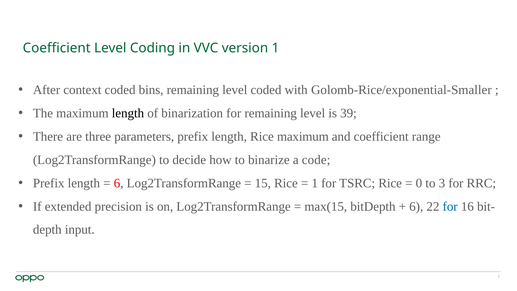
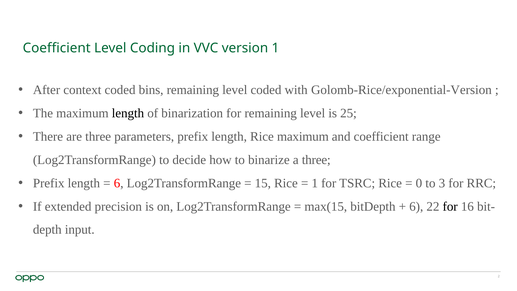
Golomb-Rice/exponential-Smaller: Golomb-Rice/exponential-Smaller -> Golomb-Rice/exponential-Version
39: 39 -> 25
a code: code -> three
for at (450, 206) colour: blue -> black
